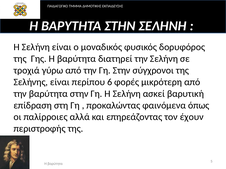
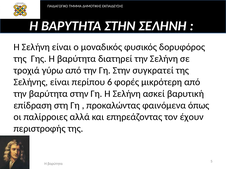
σύγχρονοι: σύγχρονοι -> συγκρατεί
